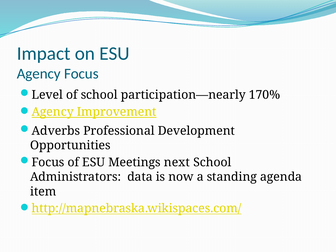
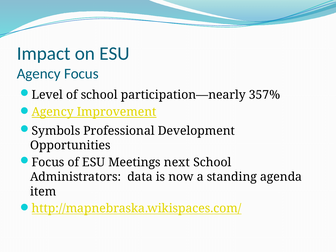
170%: 170% -> 357%
Adverbs: Adverbs -> Symbols
